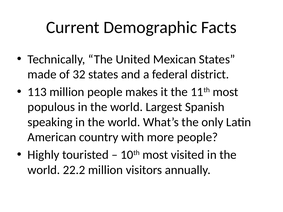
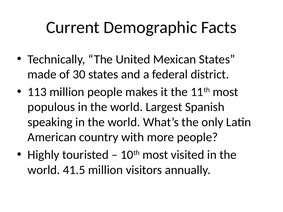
32: 32 -> 30
22.2: 22.2 -> 41.5
